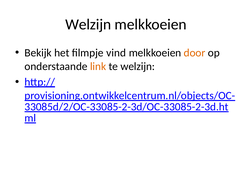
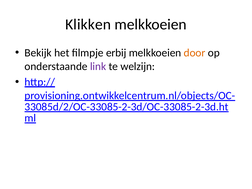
Welzijn at (88, 24): Welzijn -> Klikken
vind: vind -> erbij
link colour: orange -> purple
